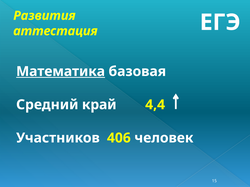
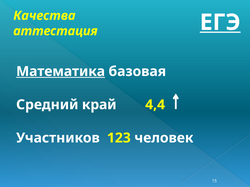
Развития: Развития -> Качества
ЕГЭ underline: none -> present
406: 406 -> 123
